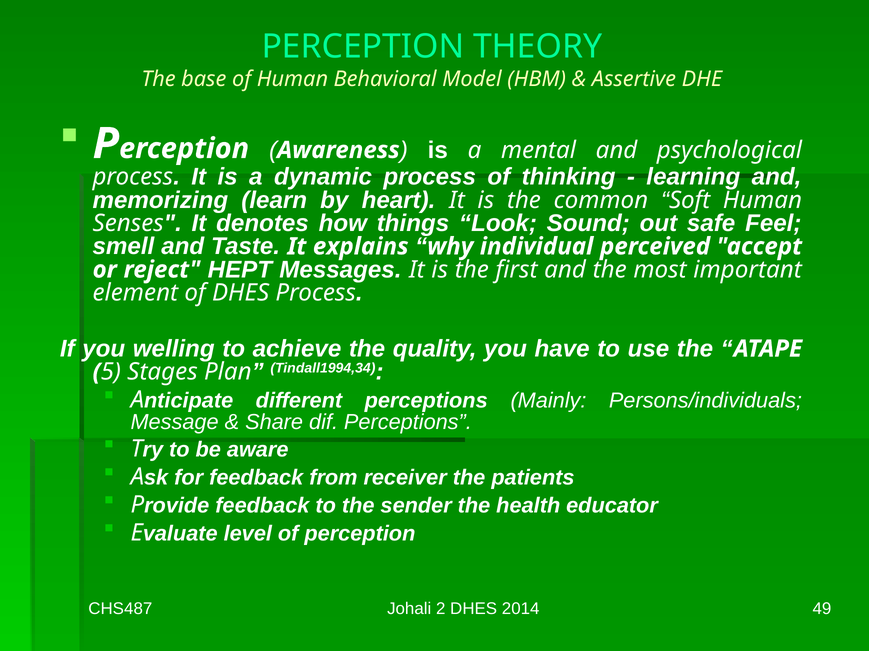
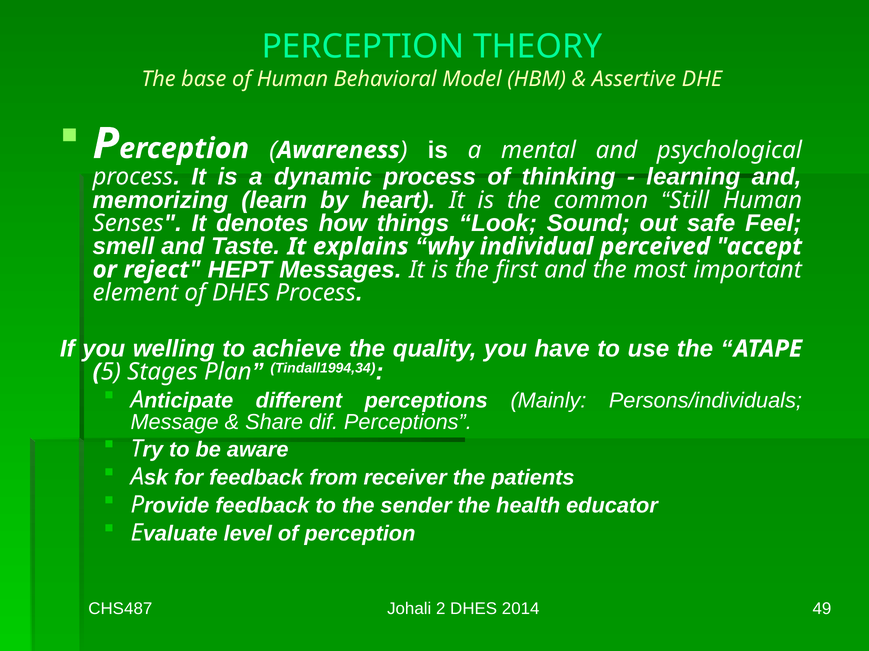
Soft: Soft -> Still
